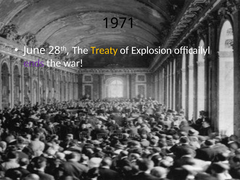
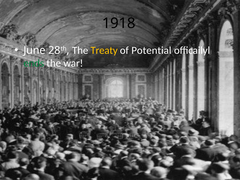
1971: 1971 -> 1918
Explosion: Explosion -> Potential
ends colour: purple -> green
